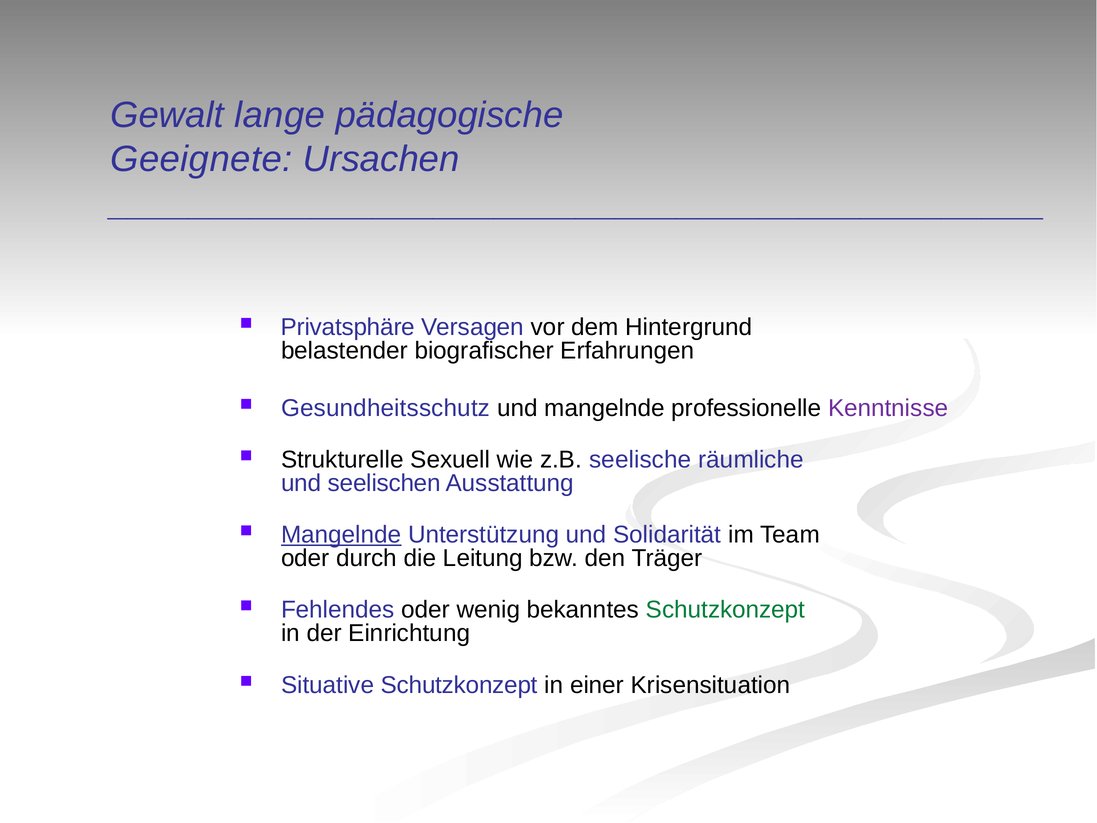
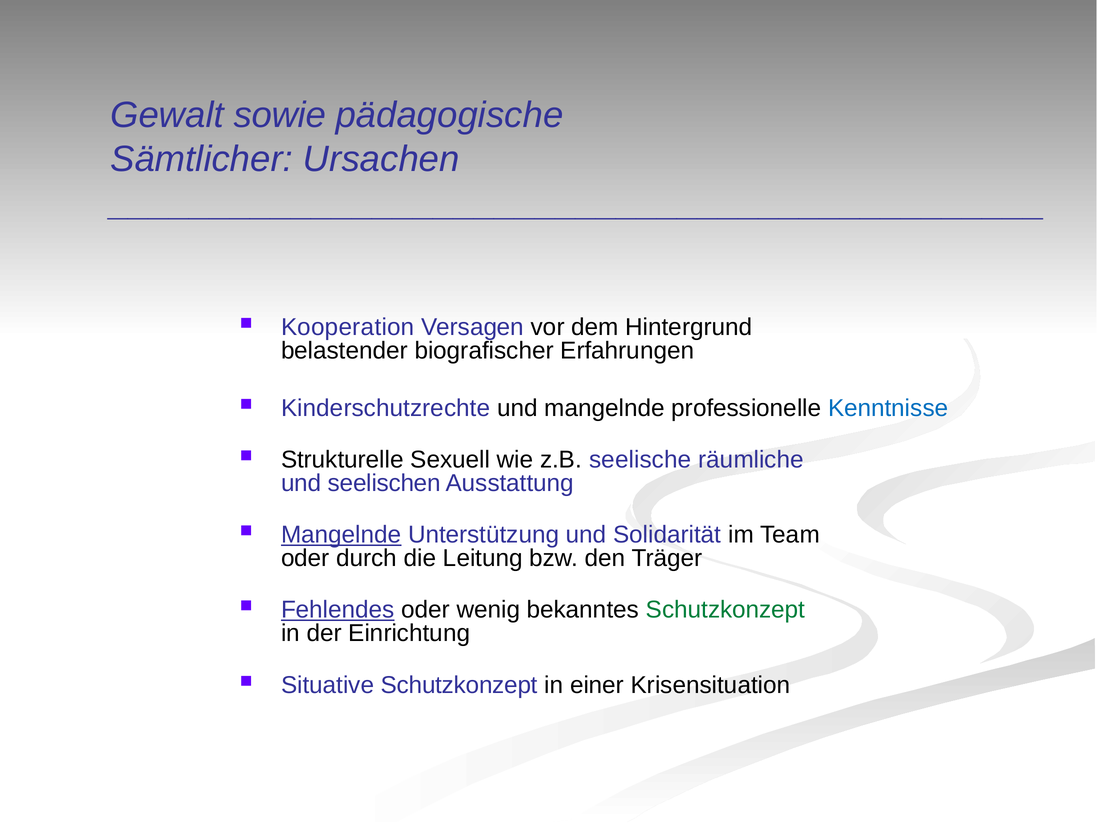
lange: lange -> sowie
Geeignete: Geeignete -> Sämtlicher
Privatsphäre: Privatsphäre -> Kooperation
Gesundheitsschutz: Gesundheitsschutz -> Kinderschutzrechte
Kenntnisse colour: purple -> blue
Fehlendes underline: none -> present
